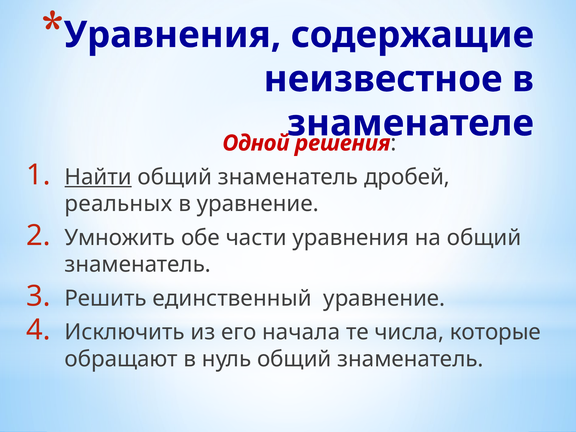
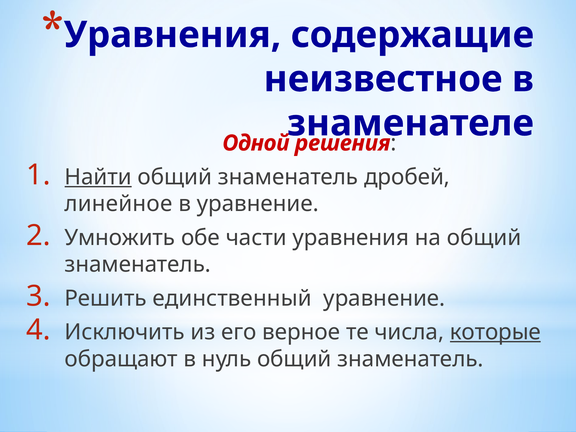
реальных: реальных -> линейное
начала: начала -> верное
которые underline: none -> present
